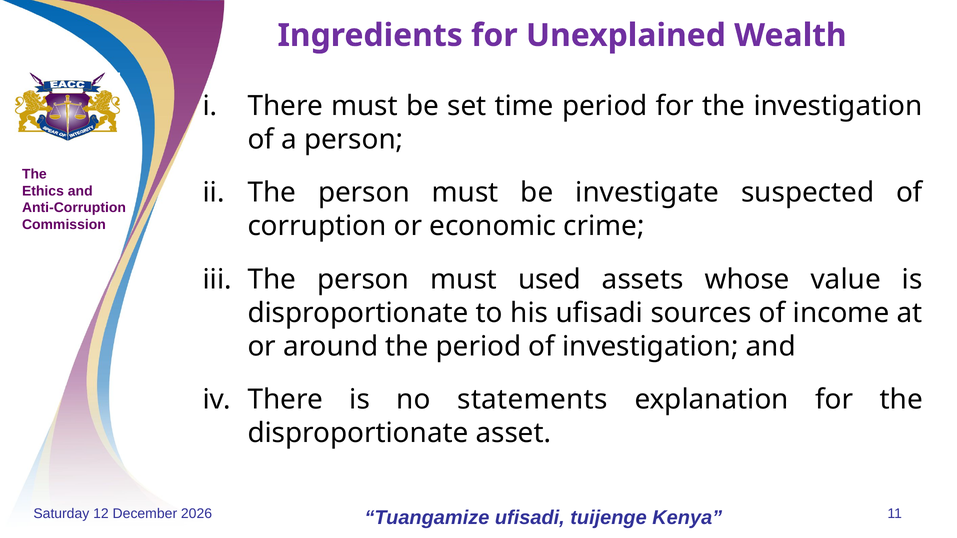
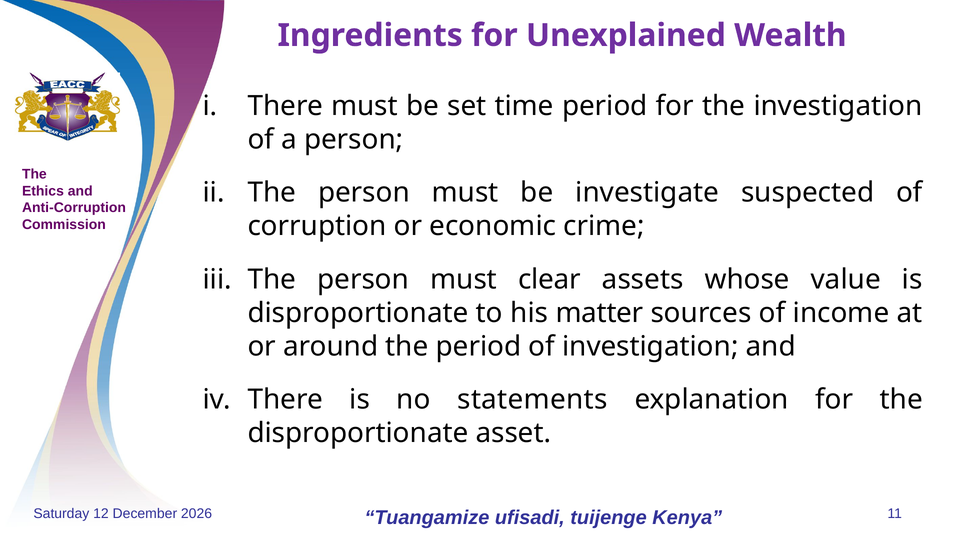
used: used -> clear
his ufisadi: ufisadi -> matter
